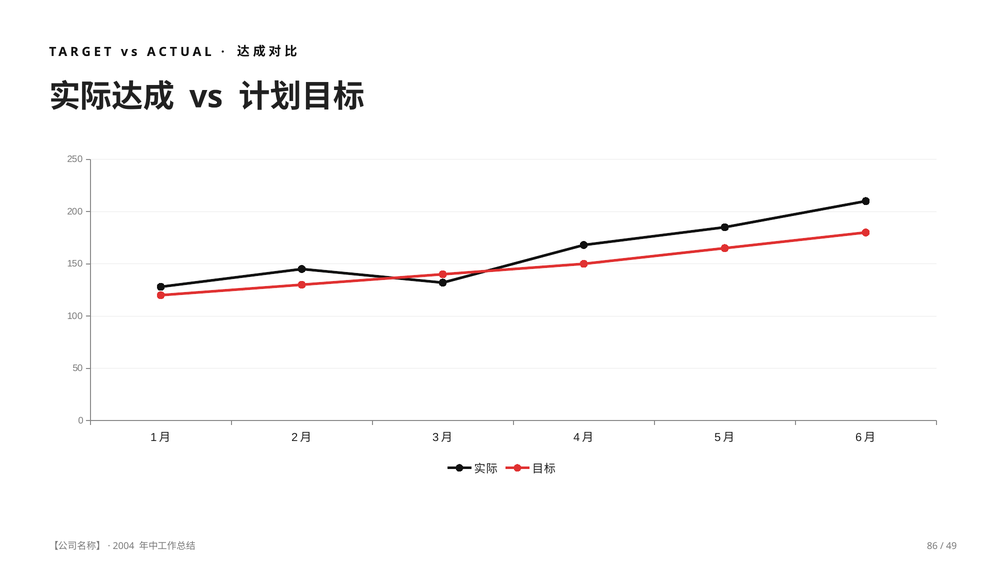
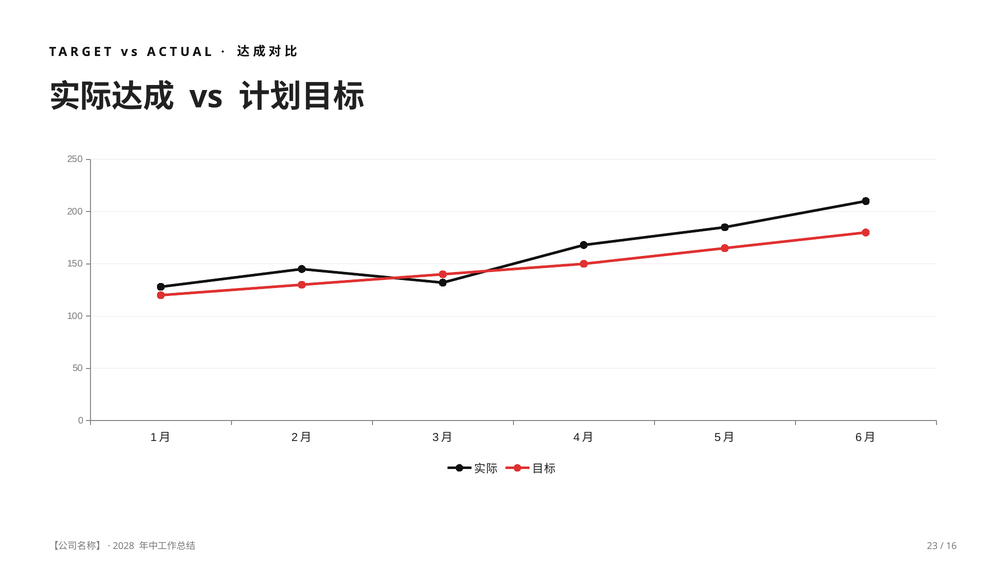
2004: 2004 -> 2028
86: 86 -> 23
49: 49 -> 16
